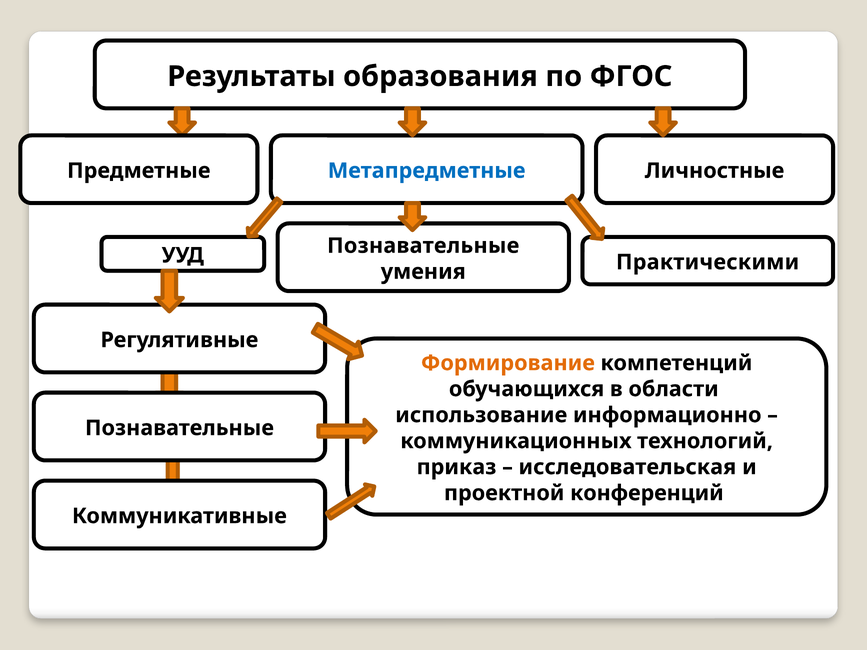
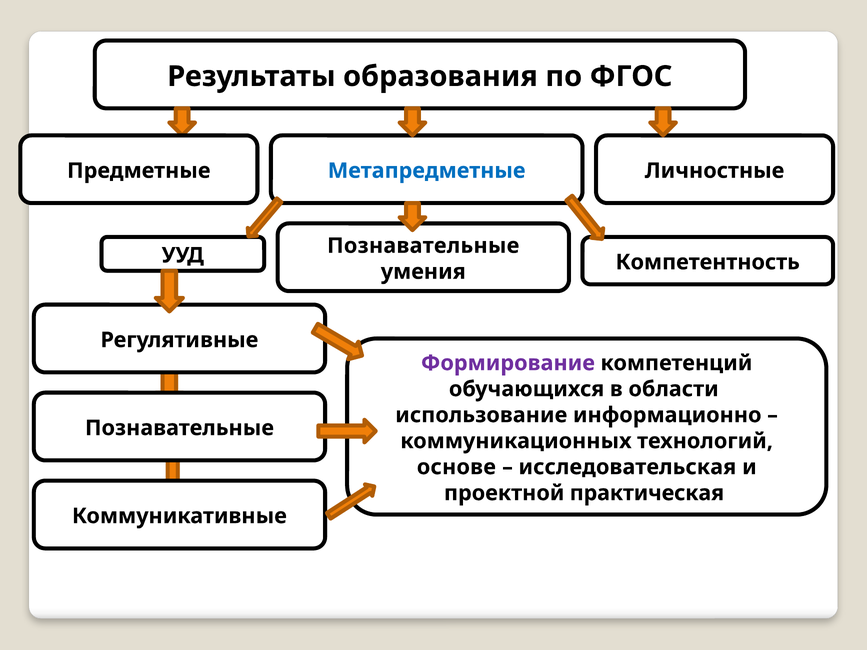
Практическими: Практическими -> Компетентность
Формирование colour: orange -> purple
приказ: приказ -> основе
конференций: конференций -> практическая
